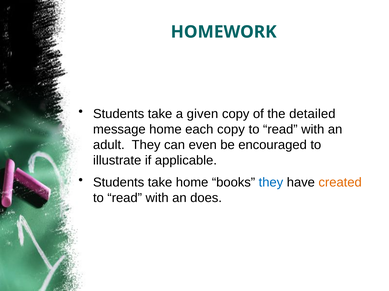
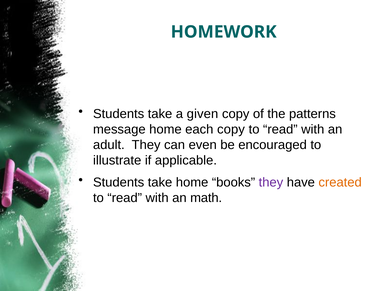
detailed: detailed -> patterns
they at (271, 183) colour: blue -> purple
does: does -> math
